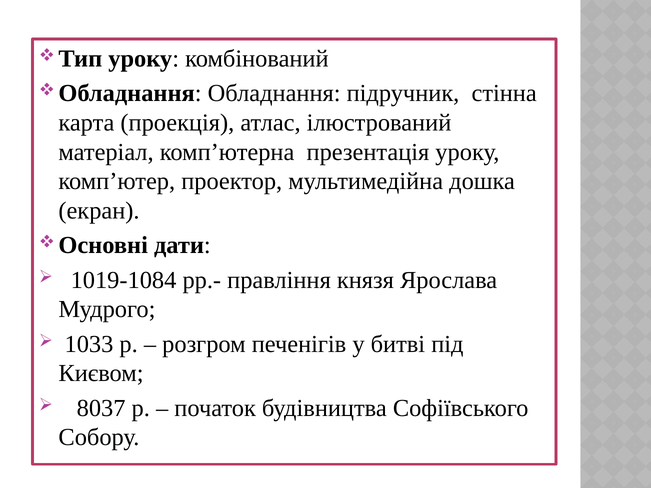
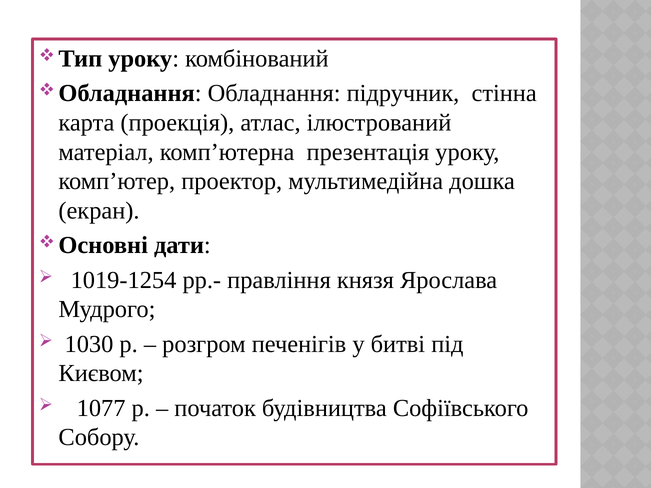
1019-1084: 1019-1084 -> 1019-1254
1033: 1033 -> 1030
8037: 8037 -> 1077
